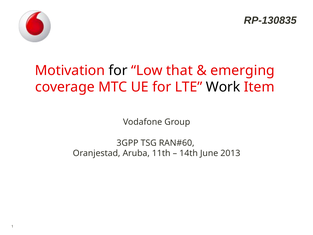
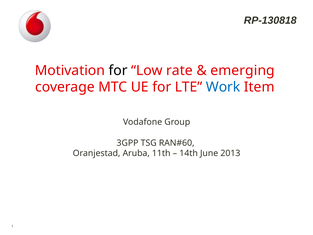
RP-130835: RP-130835 -> RP-130818
that: that -> rate
Work colour: black -> blue
